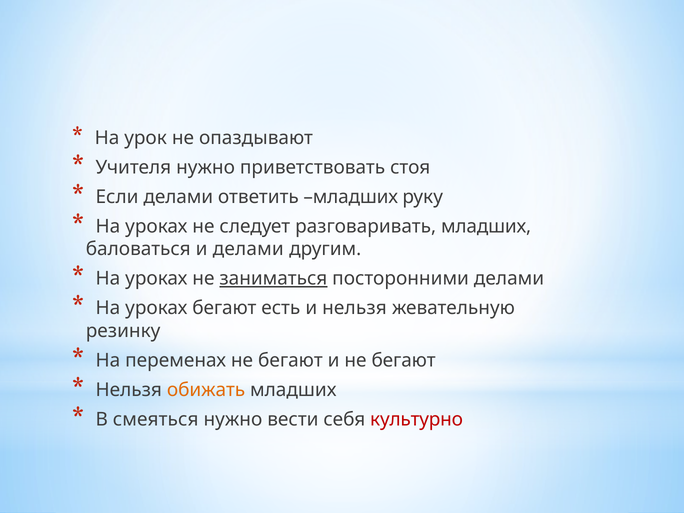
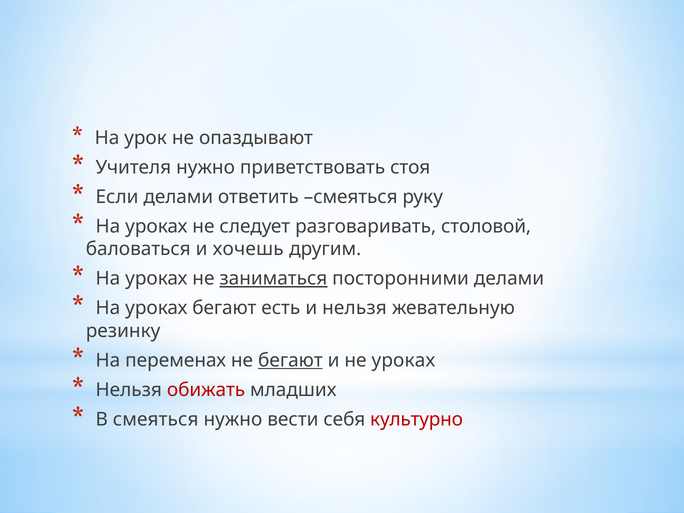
ответить младших: младших -> смеяться
разговаривать младших: младших -> столовой
и делами: делами -> хочешь
бегают at (290, 360) underline: none -> present
и не бегают: бегают -> уроках
обижать colour: orange -> red
